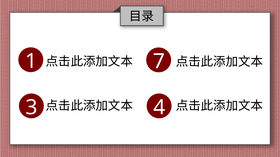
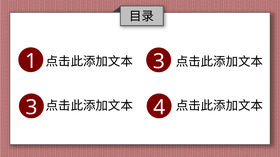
7 at (159, 62): 7 -> 3
